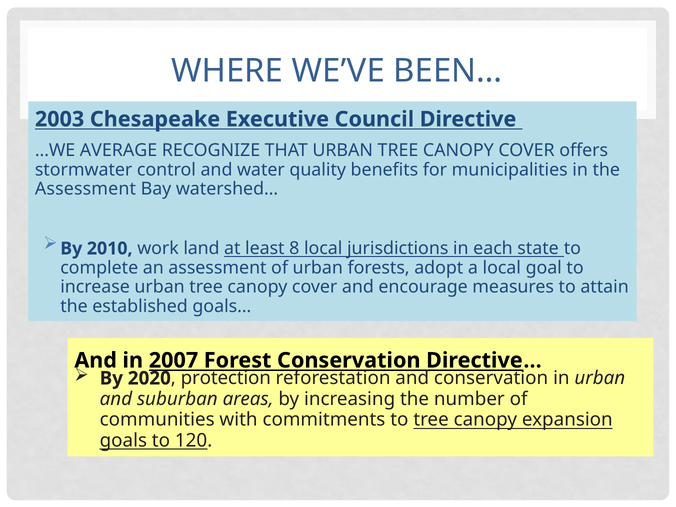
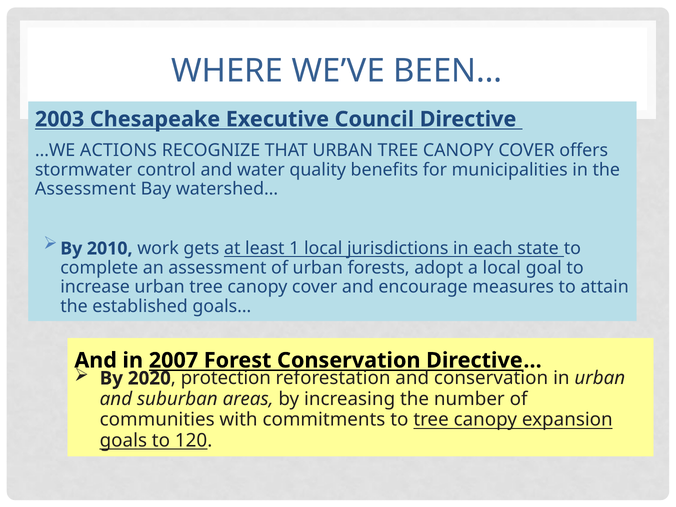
AVERAGE: AVERAGE -> ACTIONS
land: land -> gets
8: 8 -> 1
